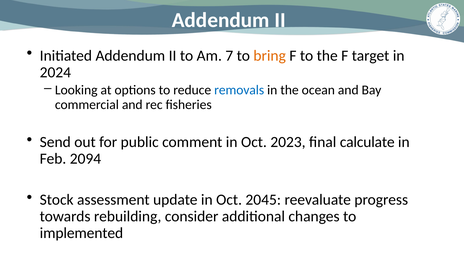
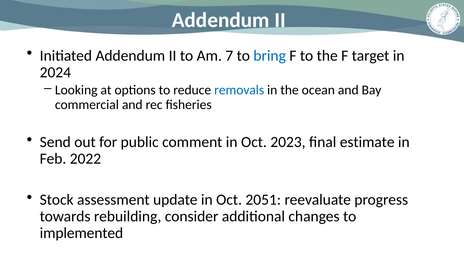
bring colour: orange -> blue
calculate: calculate -> estimate
2094: 2094 -> 2022
2045: 2045 -> 2051
